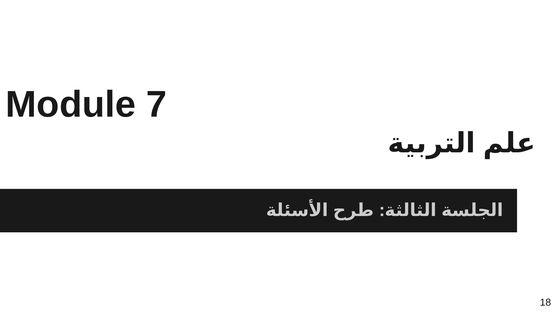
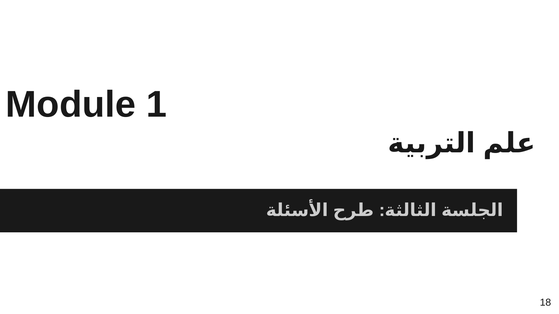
7: 7 -> 1
